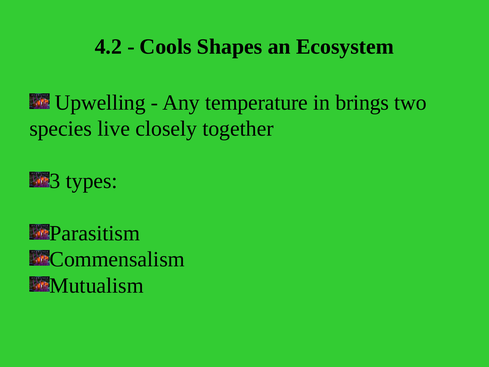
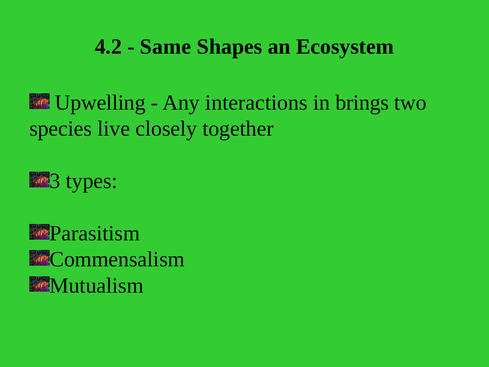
Cools: Cools -> Same
temperature: temperature -> interactions
